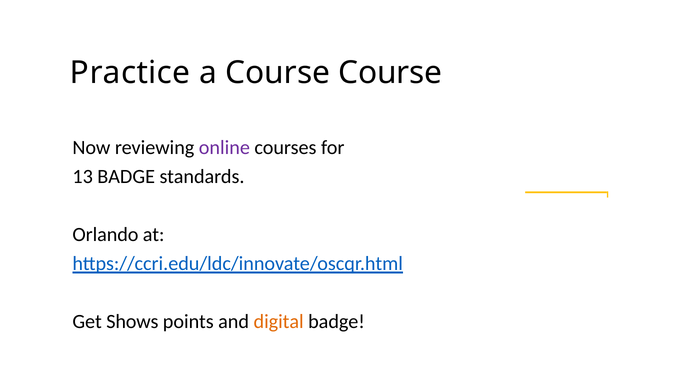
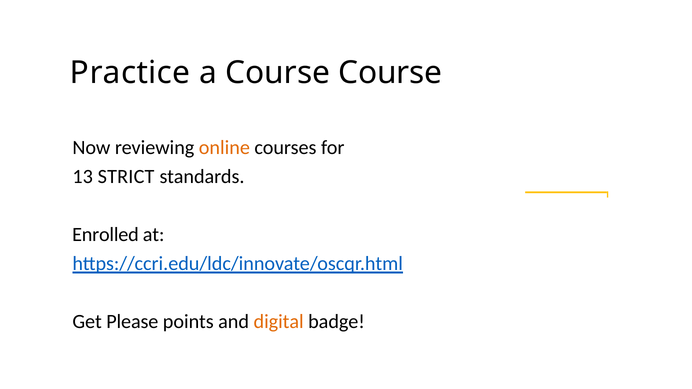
online colour: purple -> orange
13 BADGE: BADGE -> STRICT
Orlando: Orlando -> Enrolled
Shows: Shows -> Please
